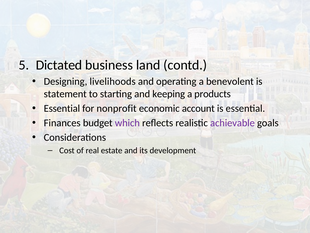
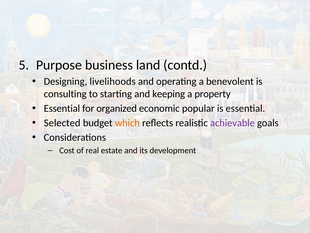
Dictated: Dictated -> Purpose
statement: statement -> consulting
products: products -> property
nonprofit: nonprofit -> organized
account: account -> popular
Finances: Finances -> Selected
which colour: purple -> orange
